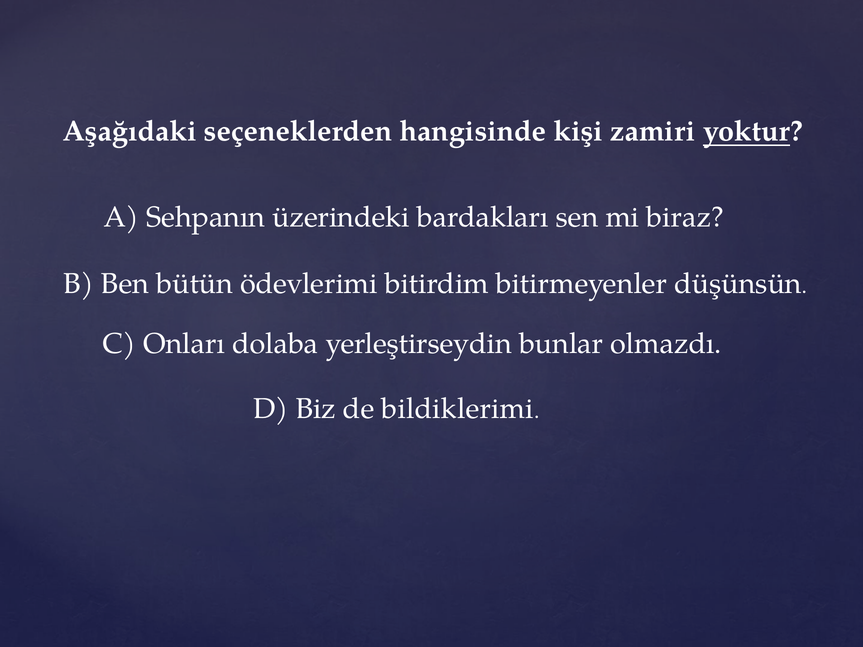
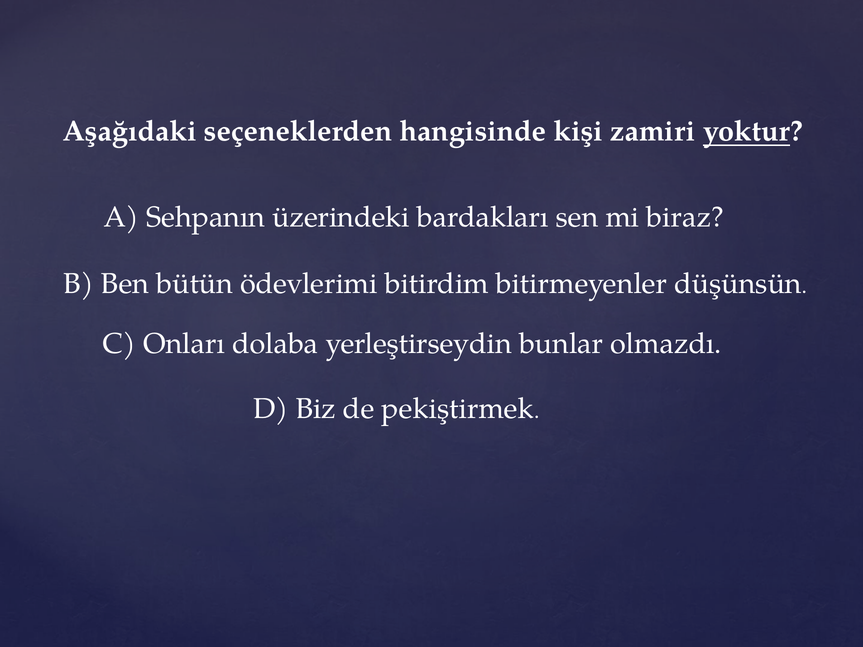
bildiklerimi: bildiklerimi -> pekiştirmek
